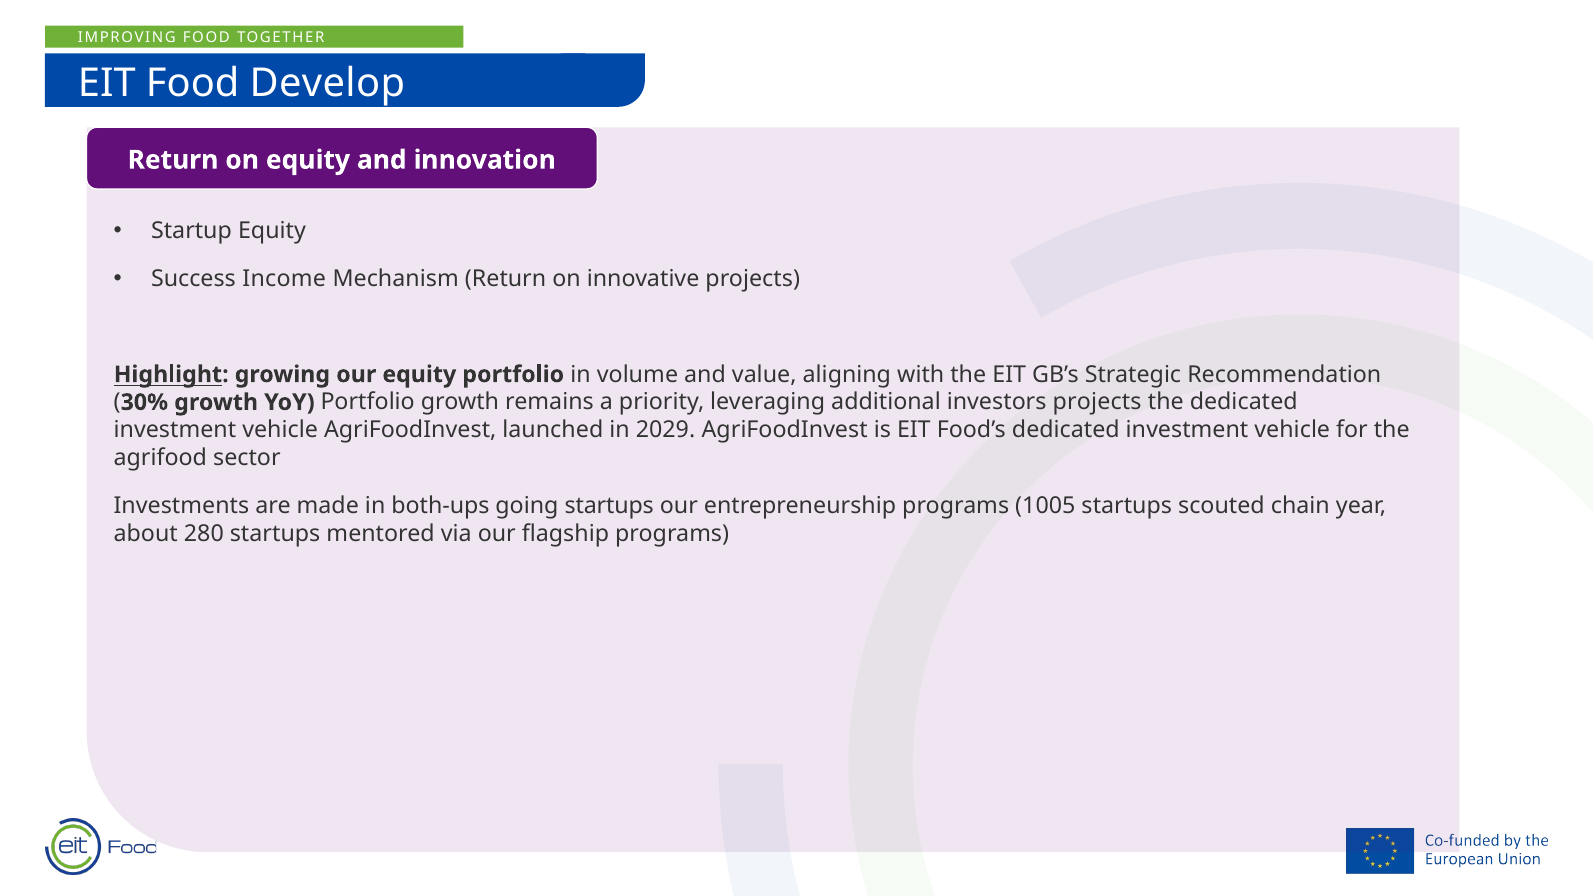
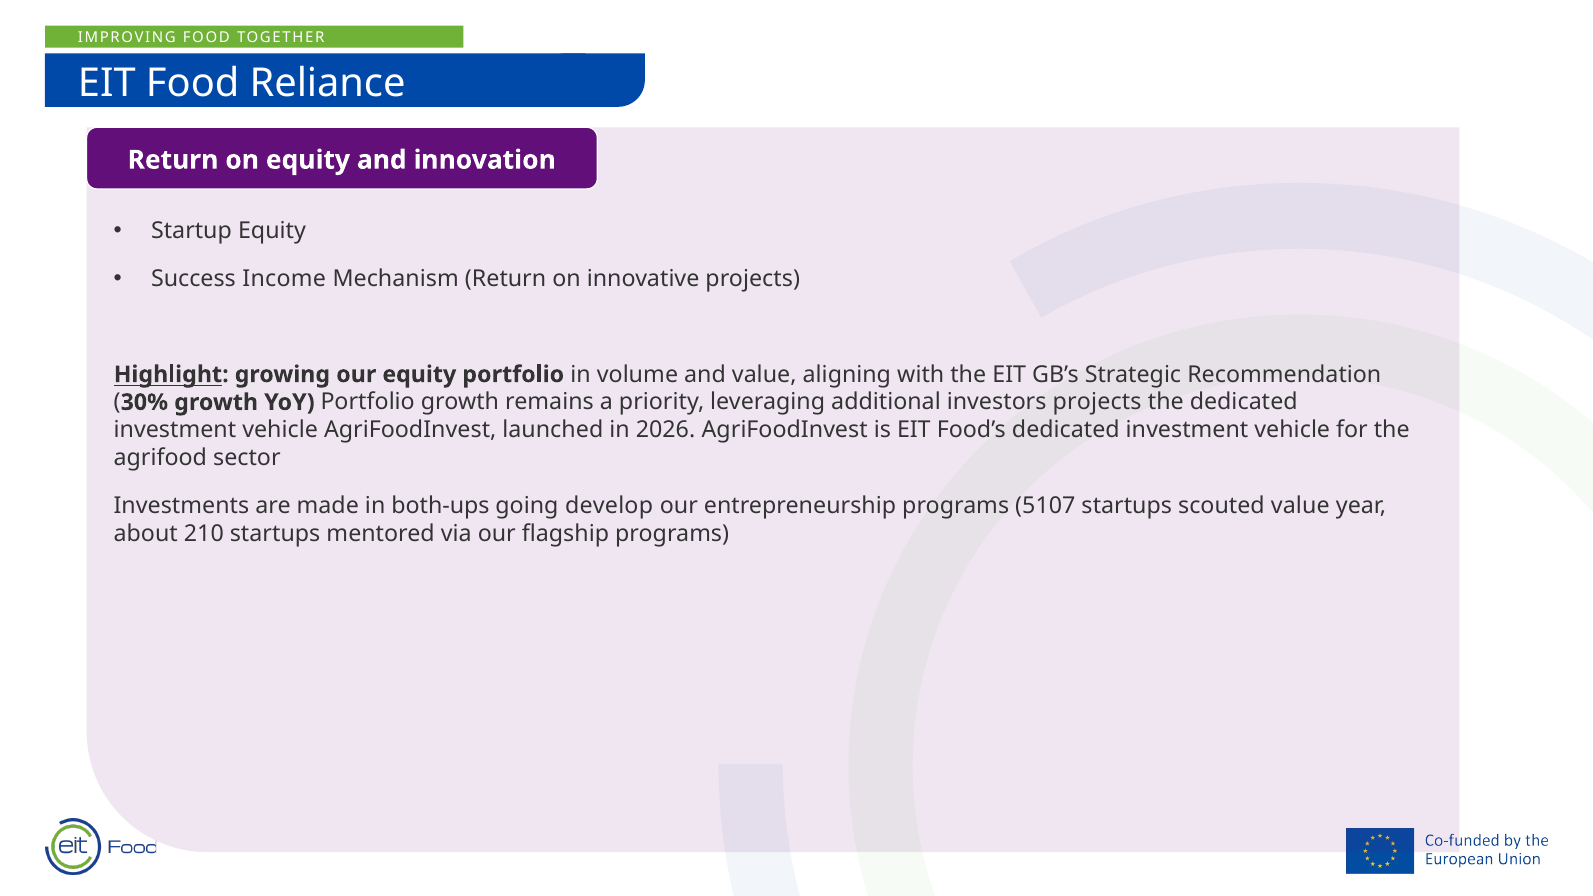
Develop: Develop -> Reliance
2029: 2029 -> 2026
going startups: startups -> develop
1005: 1005 -> 5107
scouted chain: chain -> value
280: 280 -> 210
